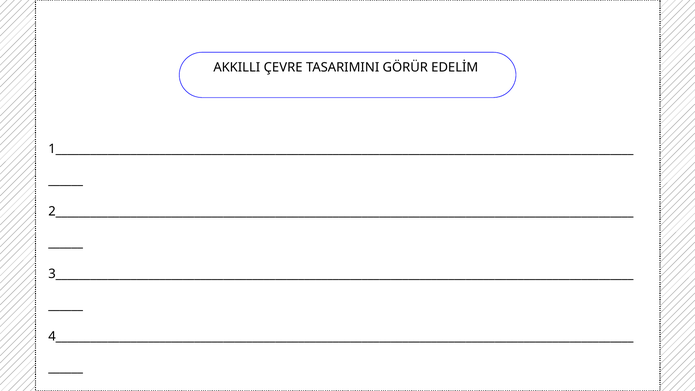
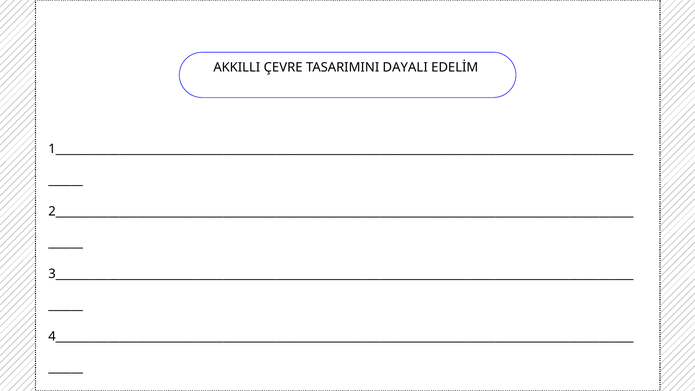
GÖRÜR: GÖRÜR -> DAYALI
